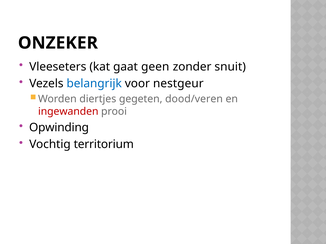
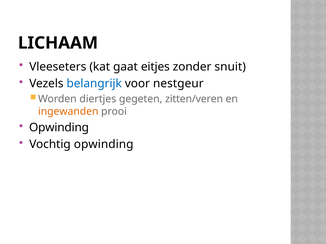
ONZEKER: ONZEKER -> LICHAAM
geen: geen -> eitjes
dood/veren: dood/veren -> zitten/veren
ingewanden colour: red -> orange
Vochtig territorium: territorium -> opwinding
